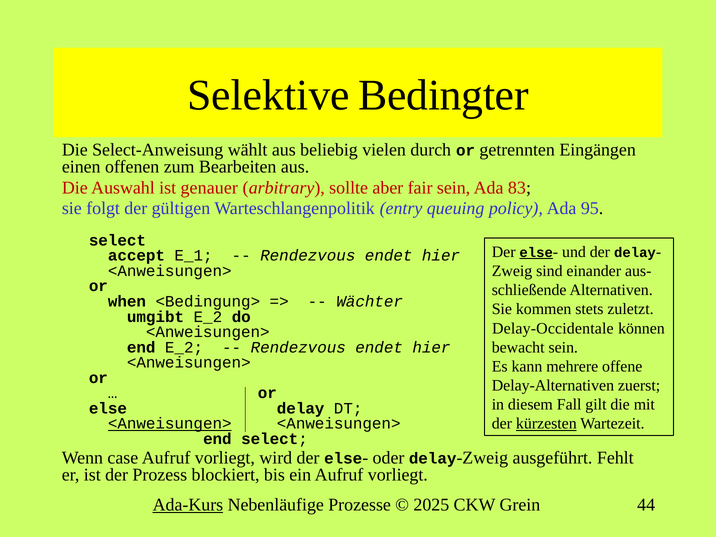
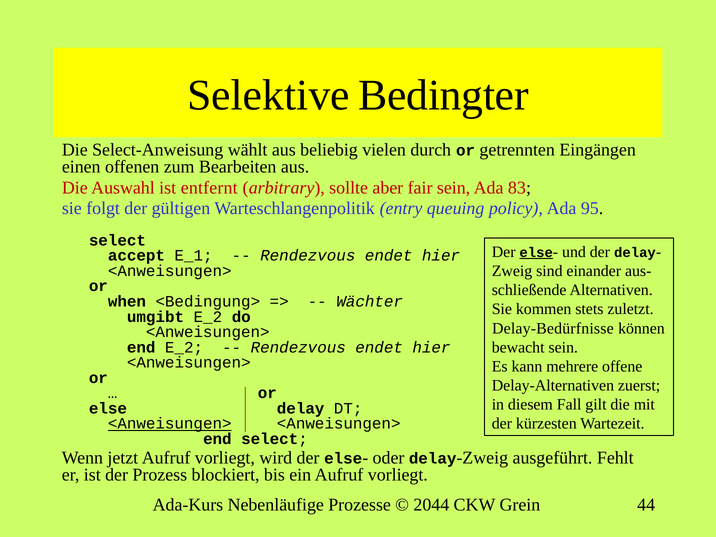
genauer: genauer -> entfernt
Delay-Occidentale: Delay-Occidentale -> Delay-Bedürfnisse
kürzesten underline: present -> none
case: case -> jetzt
Ada-Kurs underline: present -> none
2025: 2025 -> 2044
